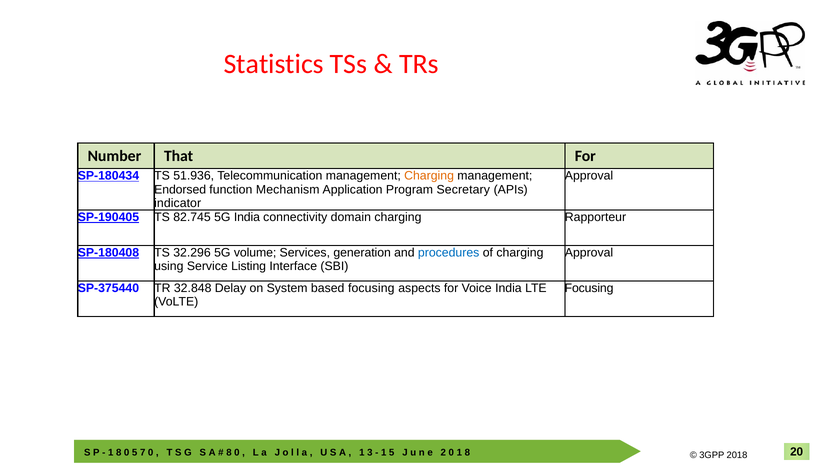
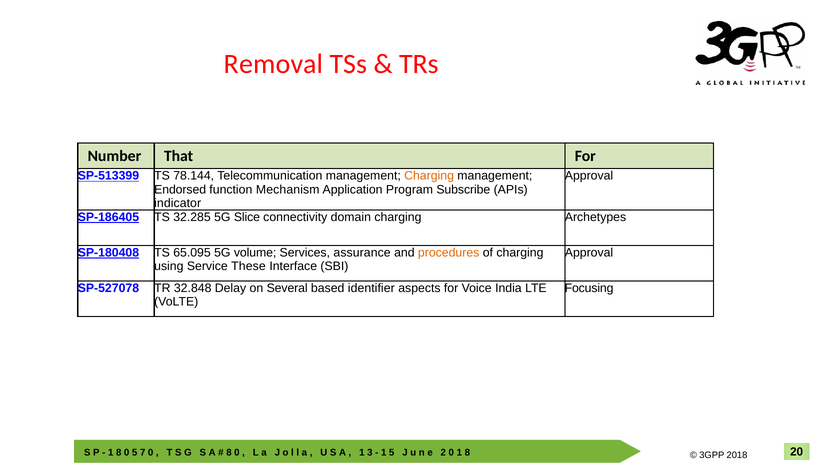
Statistics: Statistics -> Removal
SP-180434: SP-180434 -> SP-513399
51.936: 51.936 -> 78.144
Secretary: Secretary -> Subscribe
SP-190405: SP-190405 -> SP-186405
82.745: 82.745 -> 32.285
5G India: India -> Slice
Rapporteur: Rapporteur -> Archetypes
32.296: 32.296 -> 65.095
generation: generation -> assurance
procedures colour: blue -> orange
Listing: Listing -> These
SP-375440: SP-375440 -> SP-527078
System: System -> Several
based focusing: focusing -> identifier
